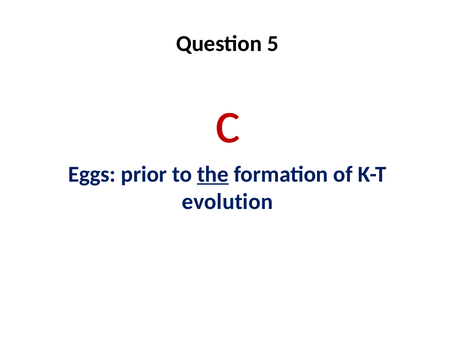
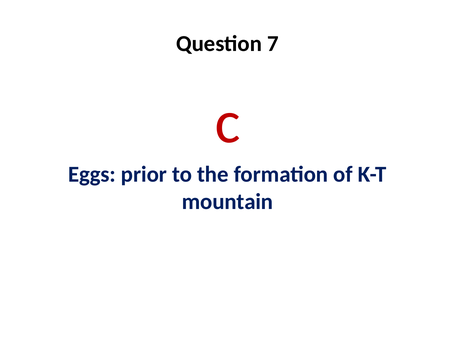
5: 5 -> 7
the underline: present -> none
evolution: evolution -> mountain
